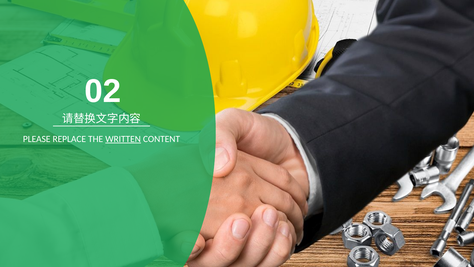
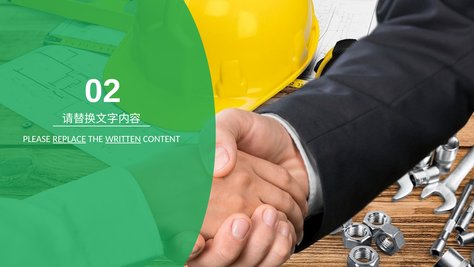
REPLACE underline: none -> present
